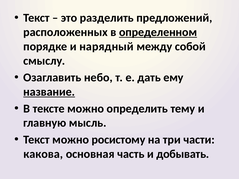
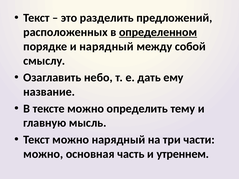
название underline: present -> none
можно росистому: росистому -> нарядный
какова at (43, 154): какова -> можно
добывать: добывать -> утреннем
